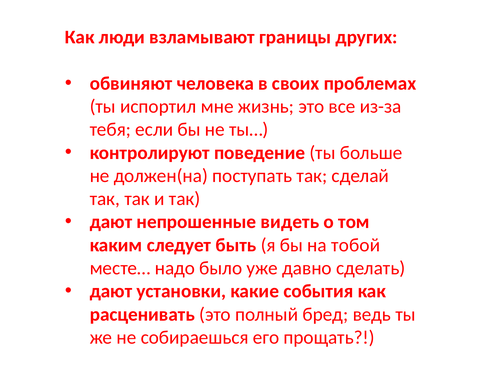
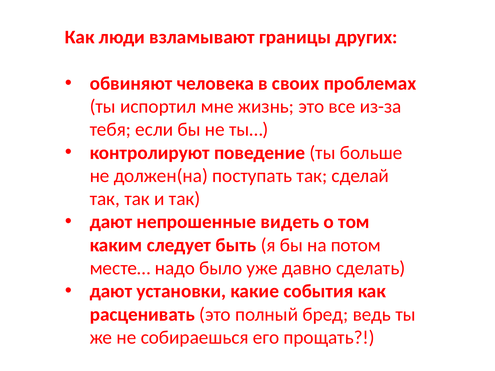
тобой: тобой -> потом
